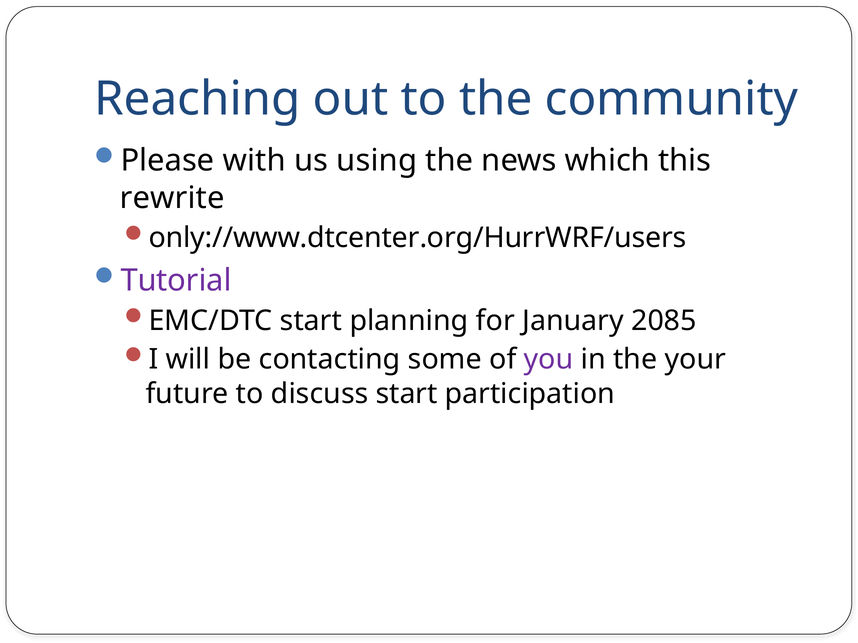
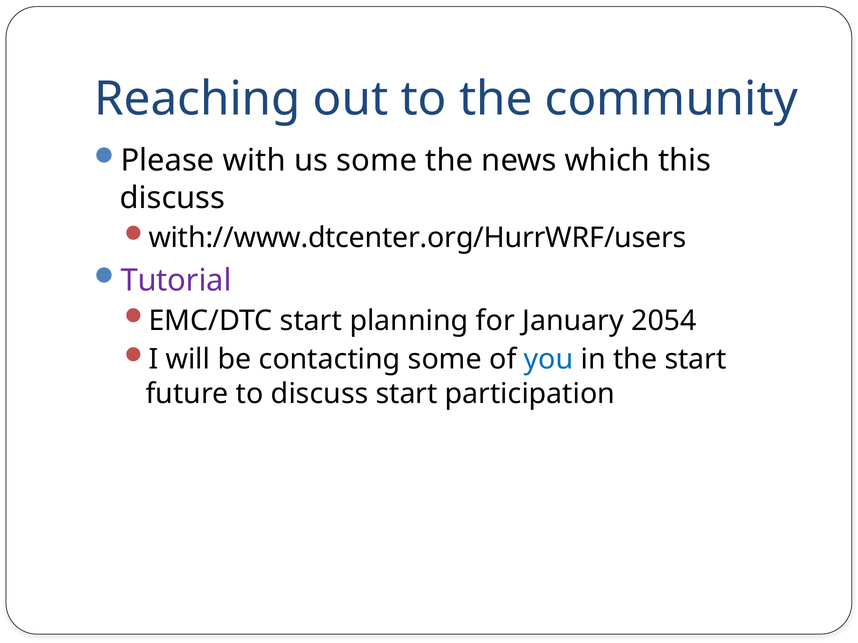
us using: using -> some
rewrite at (172, 198): rewrite -> discuss
only://www.dtcenter.org/HurrWRF/users: only://www.dtcenter.org/HurrWRF/users -> with://www.dtcenter.org/HurrWRF/users
2085: 2085 -> 2054
you colour: purple -> blue
the your: your -> start
